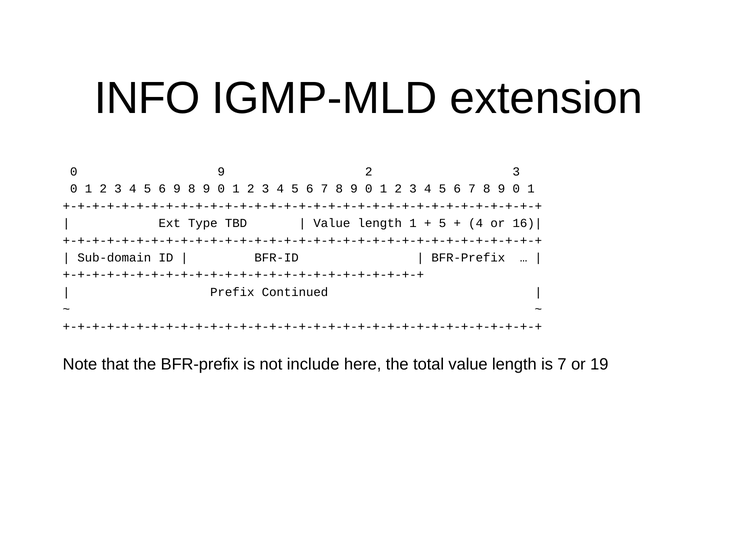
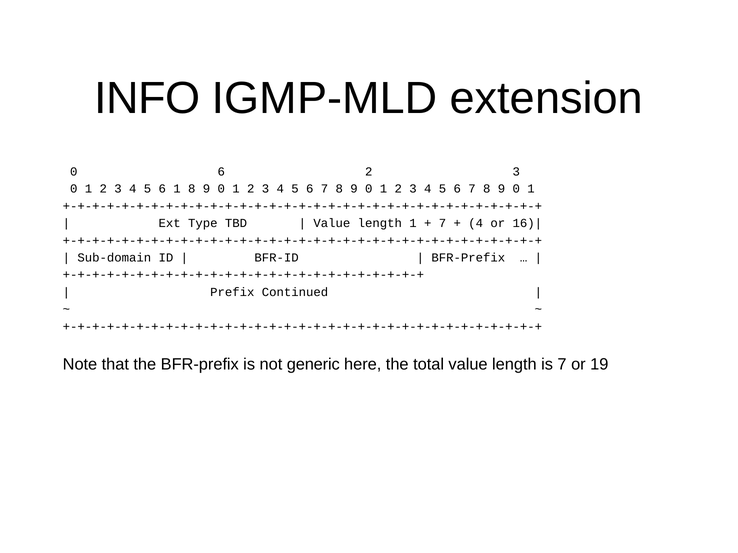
0 9: 9 -> 6
6 9: 9 -> 1
5 at (443, 224): 5 -> 7
include: include -> generic
